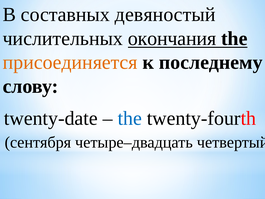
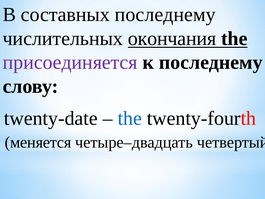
составных девяностый: девяностый -> последнему
присоединяется colour: orange -> purple
сентября: сентября -> меняется
